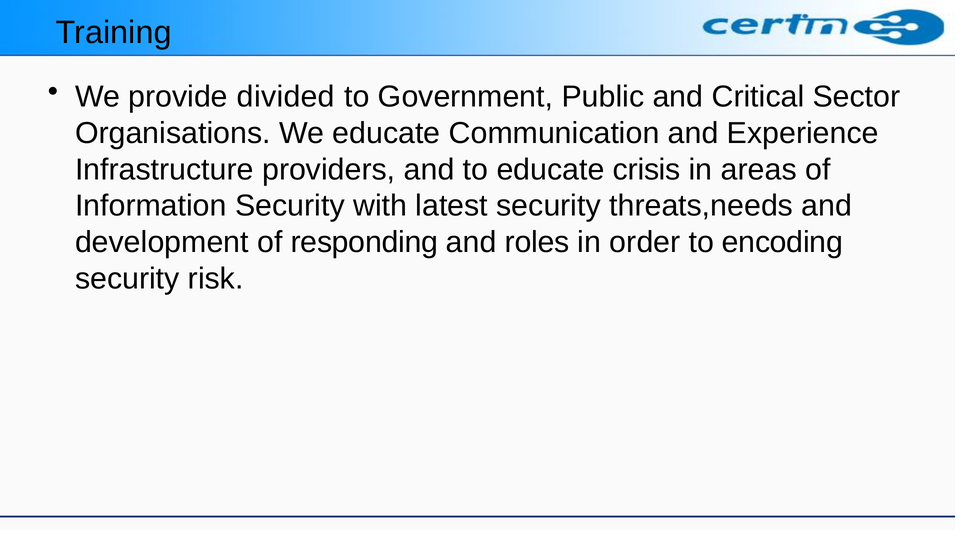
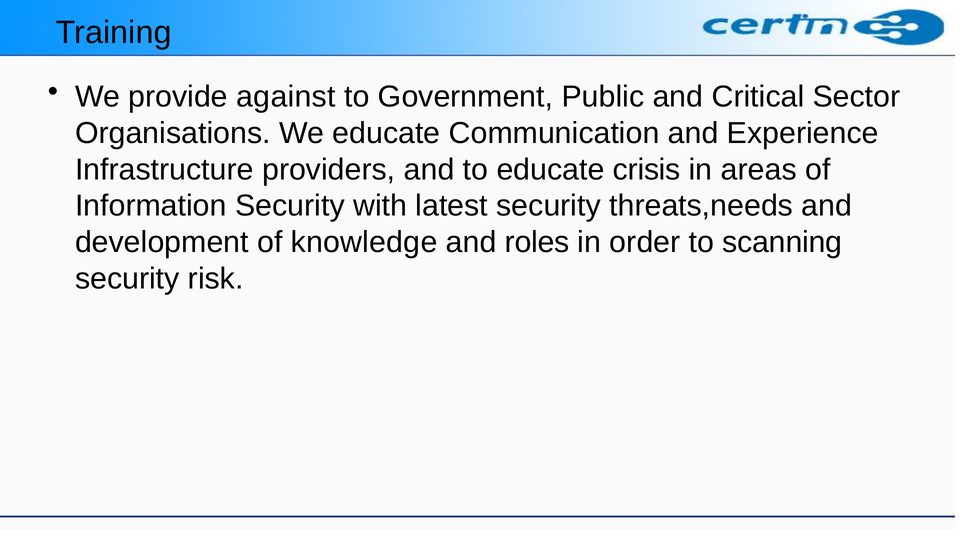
divided: divided -> against
responding: responding -> knowledge
encoding: encoding -> scanning
